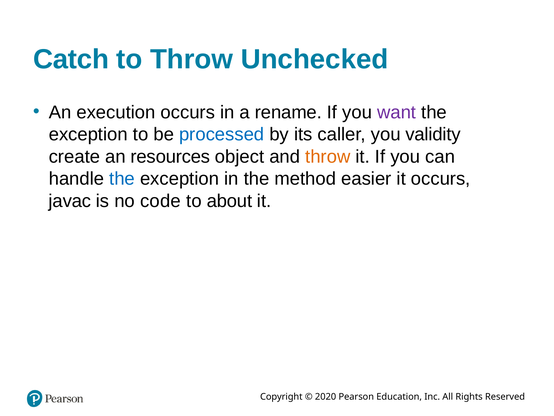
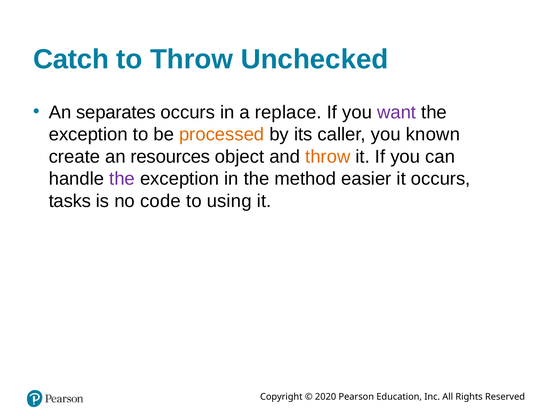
execution: execution -> separates
rename: rename -> replace
processed colour: blue -> orange
validity: validity -> known
the at (122, 179) colour: blue -> purple
javac: javac -> tasks
about: about -> using
